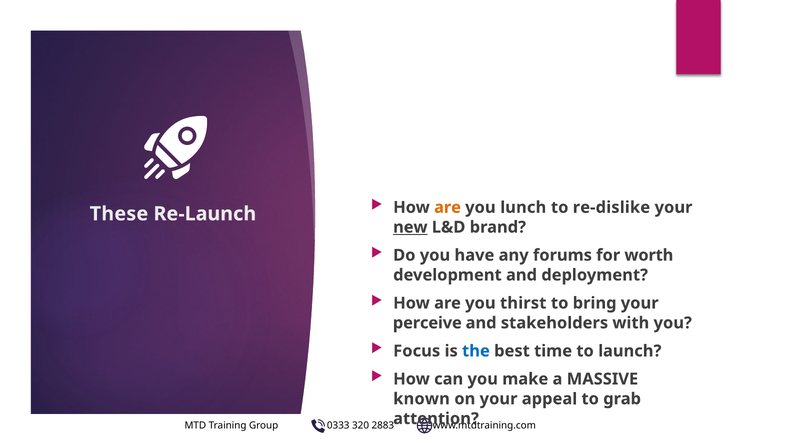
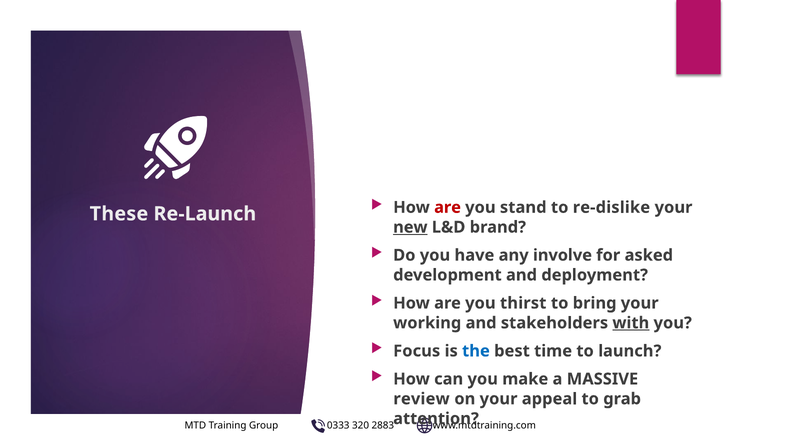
are at (448, 207) colour: orange -> red
lunch: lunch -> stand
forums: forums -> involve
worth: worth -> asked
perceive: perceive -> working
with underline: none -> present
known: known -> review
